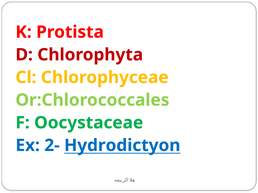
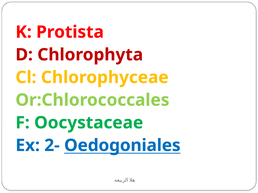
Hydrodictyon: Hydrodictyon -> Oedogoniales
